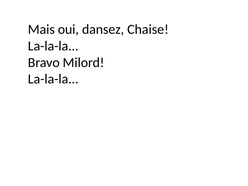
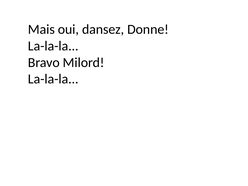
Chaise: Chaise -> Donne
